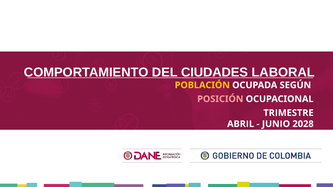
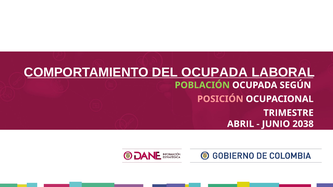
DEL CIUDADES: CIUDADES -> OCUPADA
POBLACIÓN colour: yellow -> light green
2028: 2028 -> 2038
